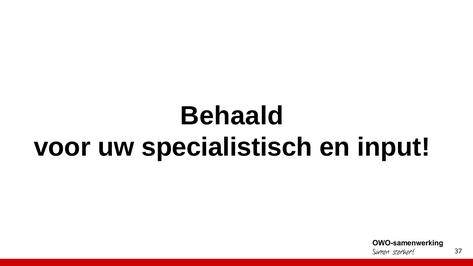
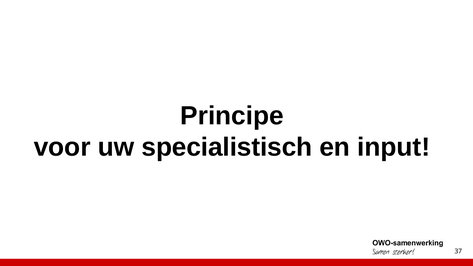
Behaald: Behaald -> Principe
